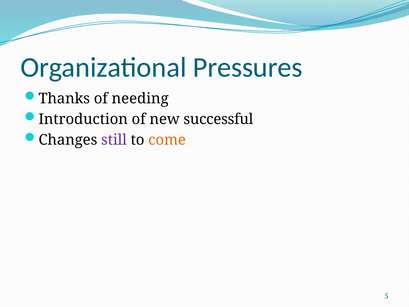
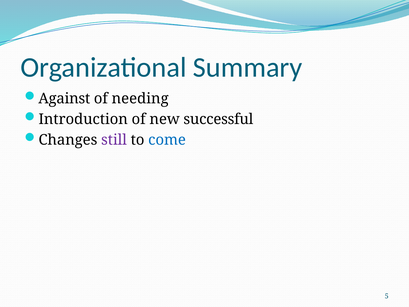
Pressures: Pressures -> Summary
Thanks: Thanks -> Against
come colour: orange -> blue
